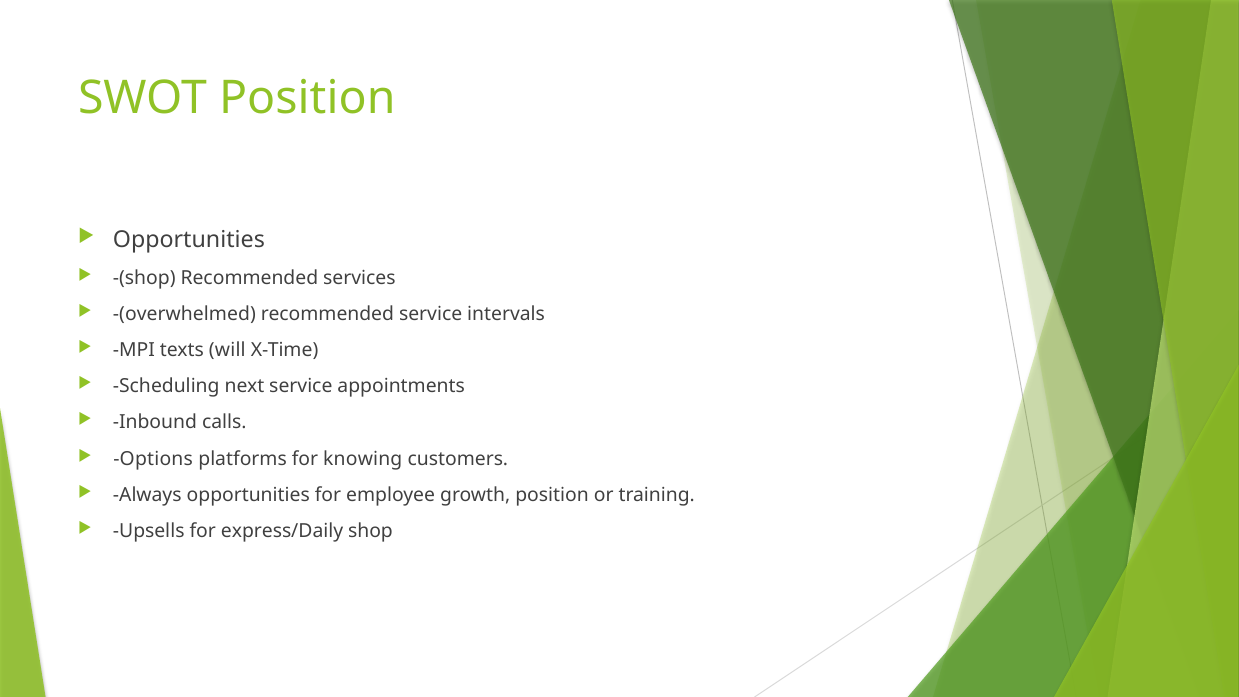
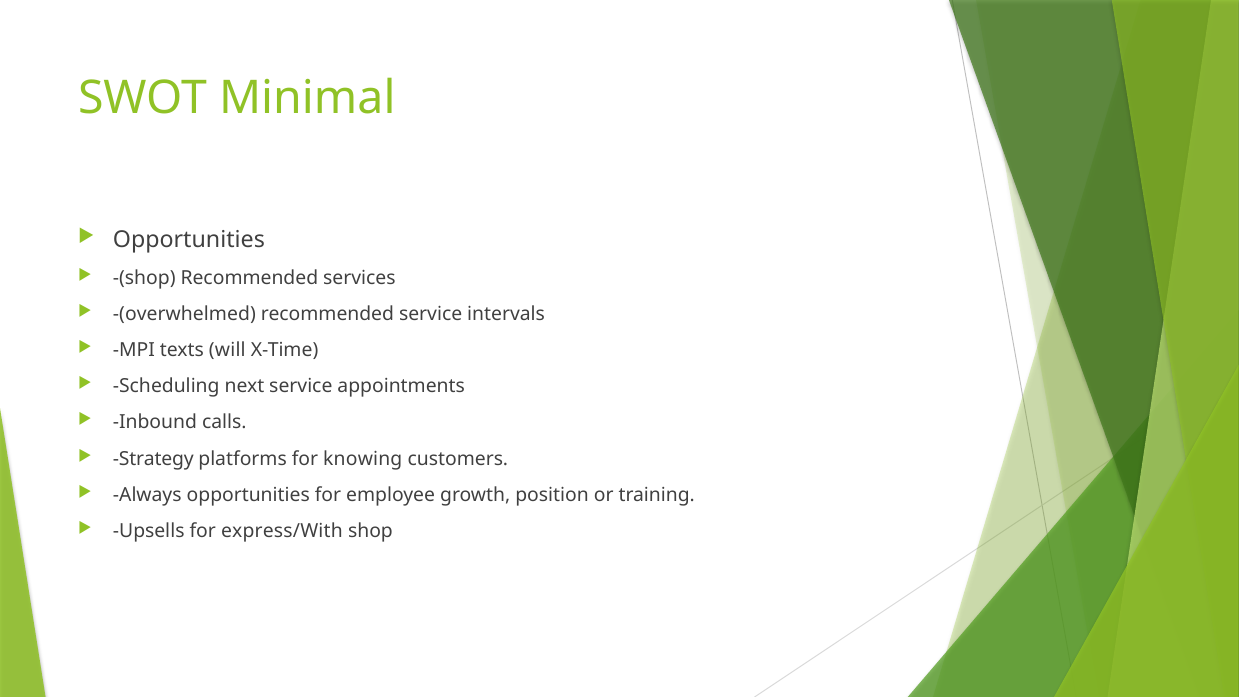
SWOT Position: Position -> Minimal
Options: Options -> Strategy
express/Daily: express/Daily -> express/With
